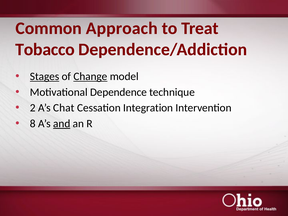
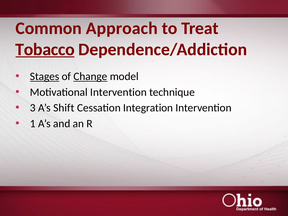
Tobacco underline: none -> present
Motivational Dependence: Dependence -> Intervention
2: 2 -> 3
Chat: Chat -> Shift
8: 8 -> 1
and underline: present -> none
